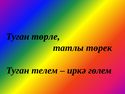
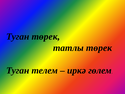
Туган төрле: төрле -> төрек
